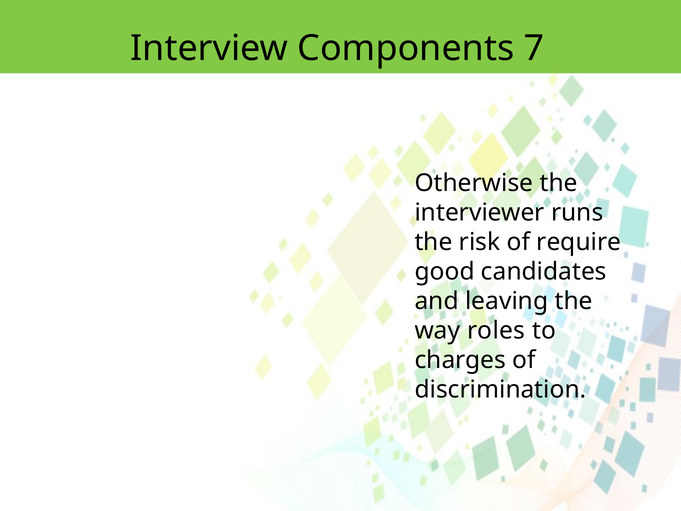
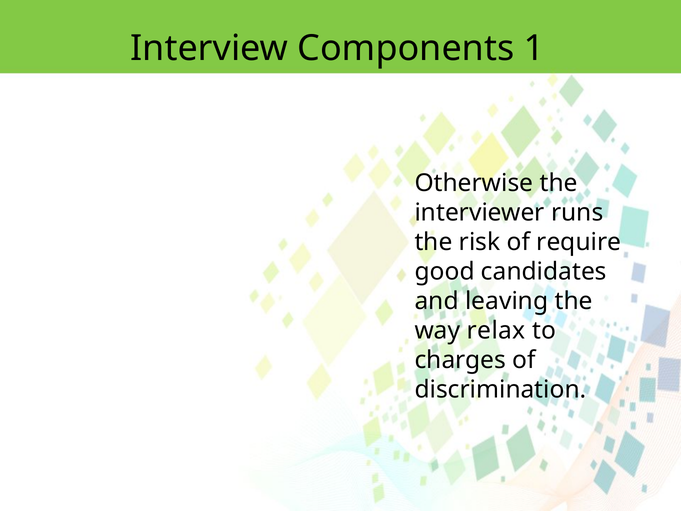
7: 7 -> 1
roles: roles -> relax
